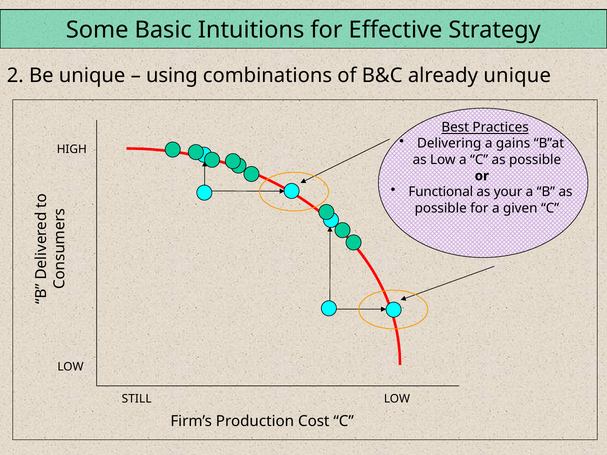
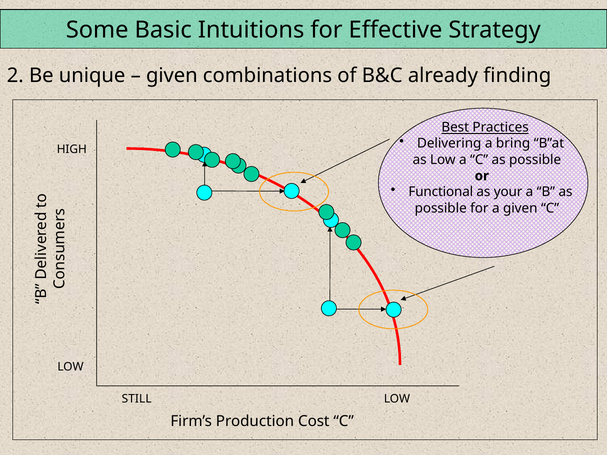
using at (172, 76): using -> given
already unique: unique -> finding
gains: gains -> bring
